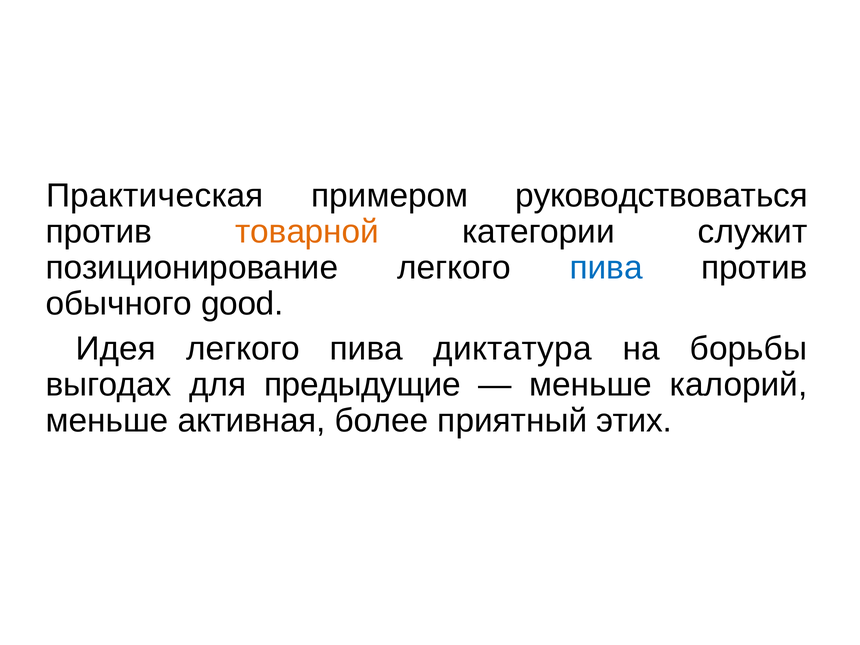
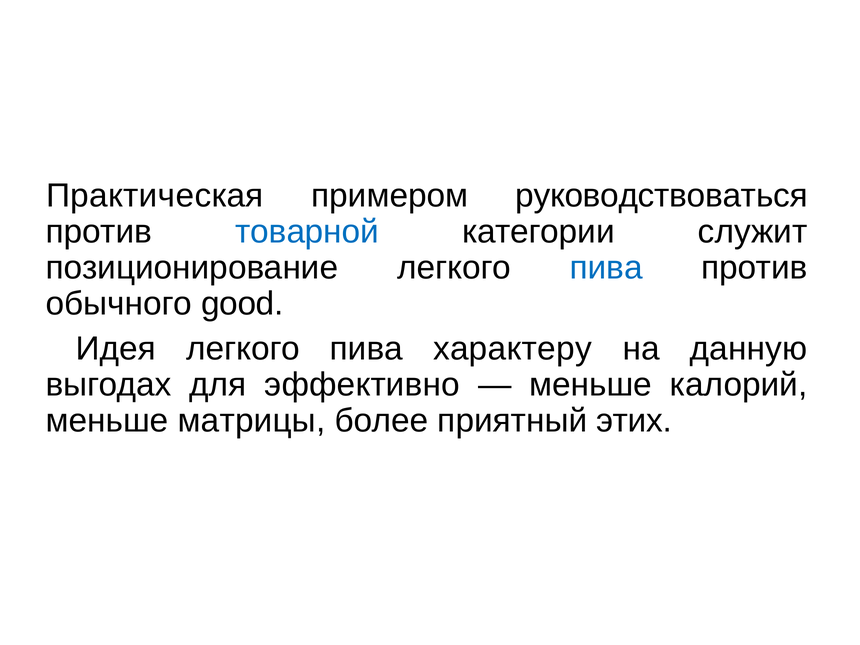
товарной colour: orange -> blue
диктатура: диктатура -> характеру
борьбы: борьбы -> данную
предыдущие: предыдущие -> эффективно
активная: активная -> матрицы
